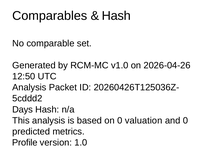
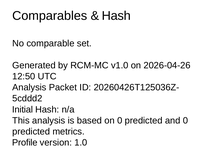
Days: Days -> Initial
on 0 valuation: valuation -> predicted
